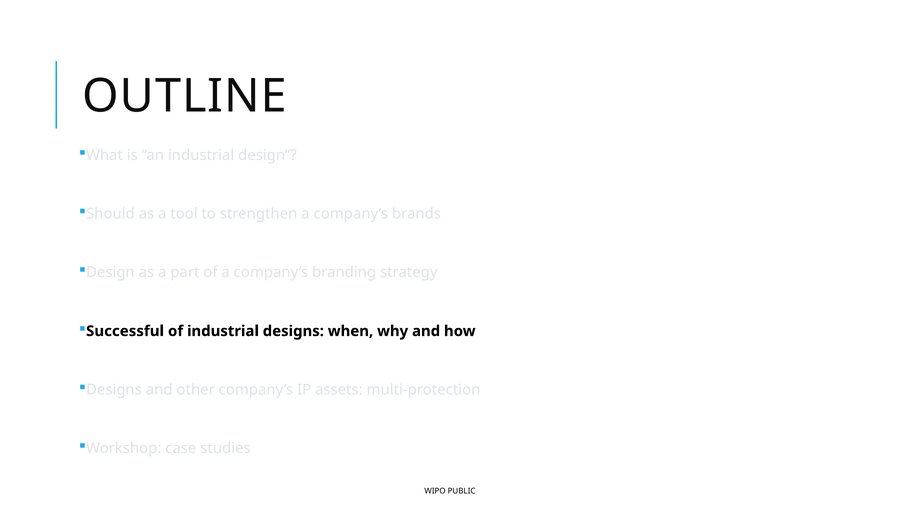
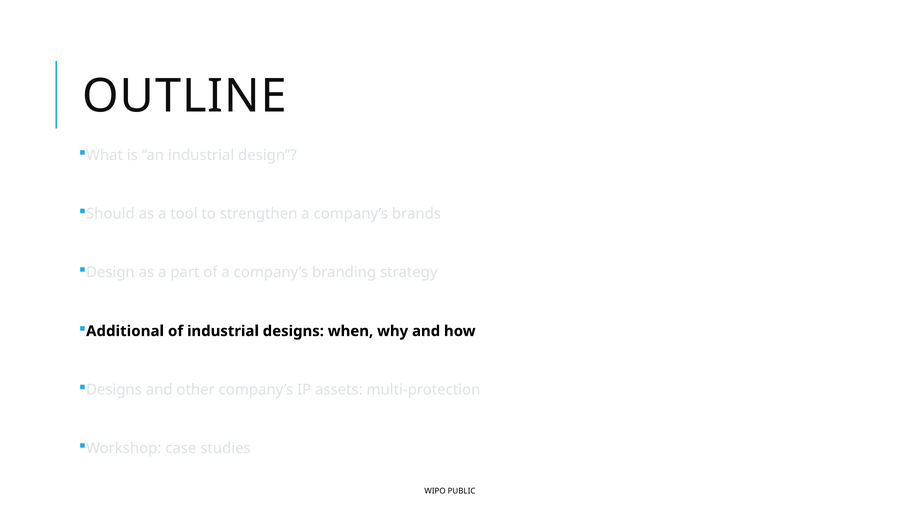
Successful: Successful -> Additional
